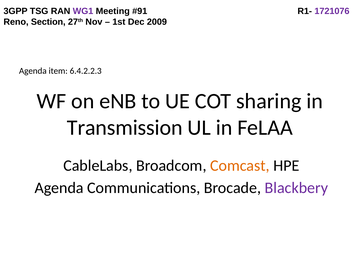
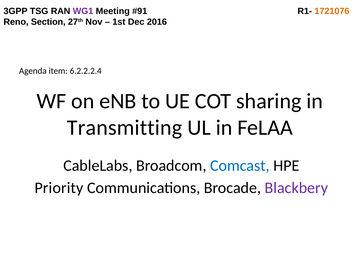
1721076 colour: purple -> orange
2009: 2009 -> 2016
6.4.2.2.3: 6.4.2.2.3 -> 6.2.2.2.4
Transmission: Transmission -> Transmitting
Comcast colour: orange -> blue
Agenda at (59, 188): Agenda -> Priority
